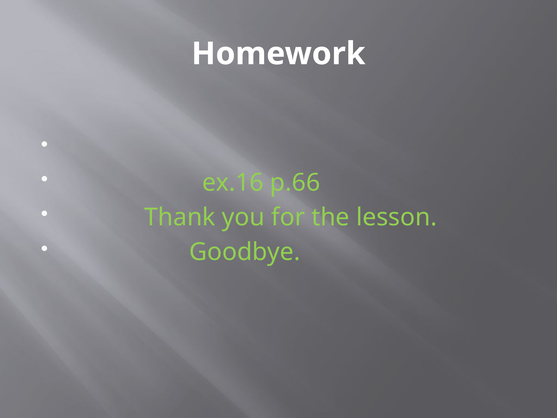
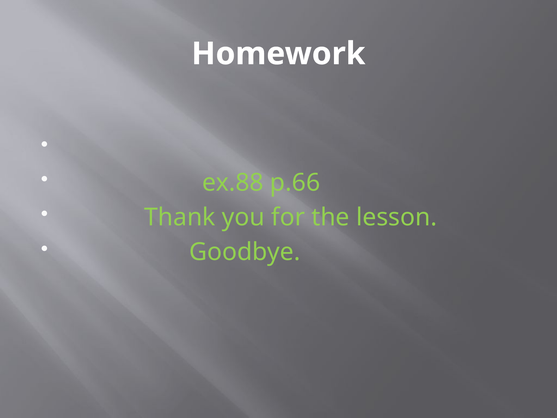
ex.16: ex.16 -> ex.88
